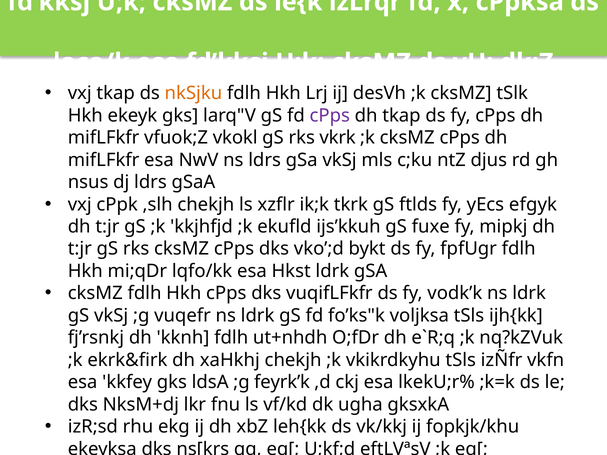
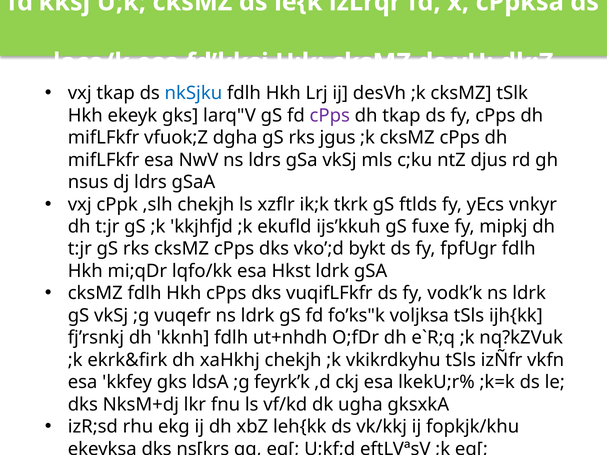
nkSjku colour: orange -> blue
vkokl: vkokl -> dgha
vkrk: vkrk -> jgus
efgyk: efgyk -> vnkyr
